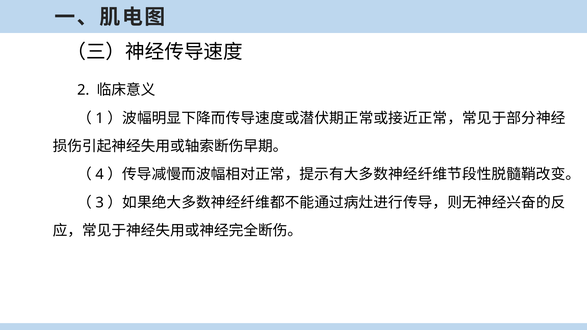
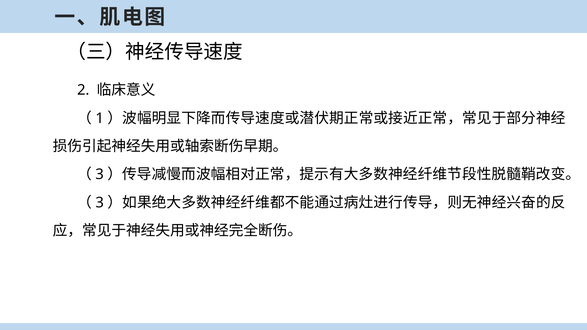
4 at (100, 175): 4 -> 3
